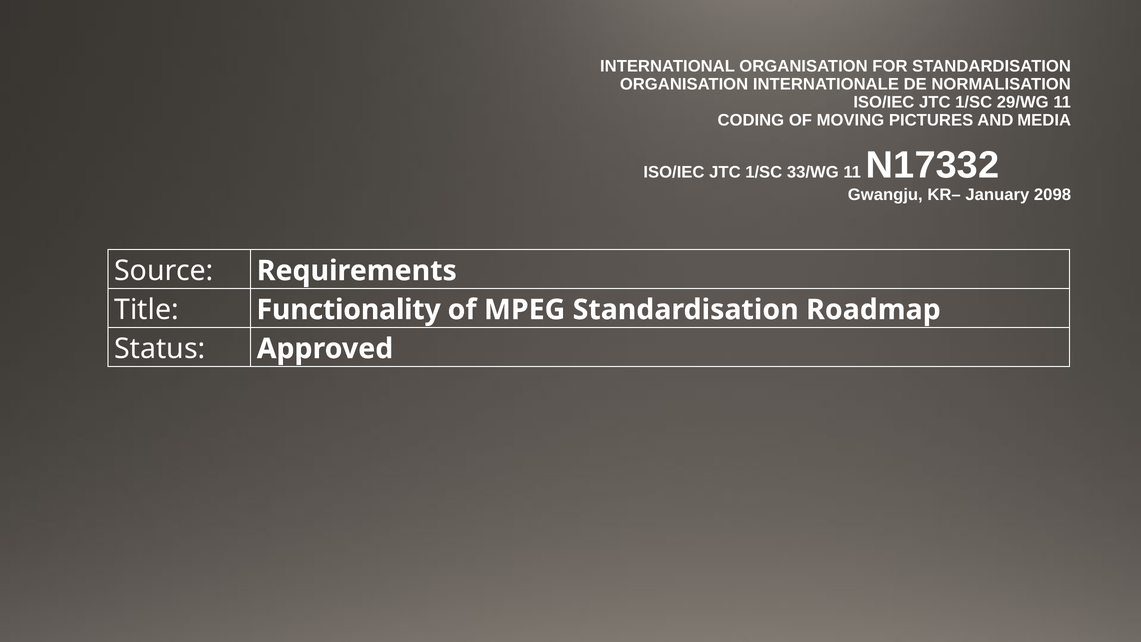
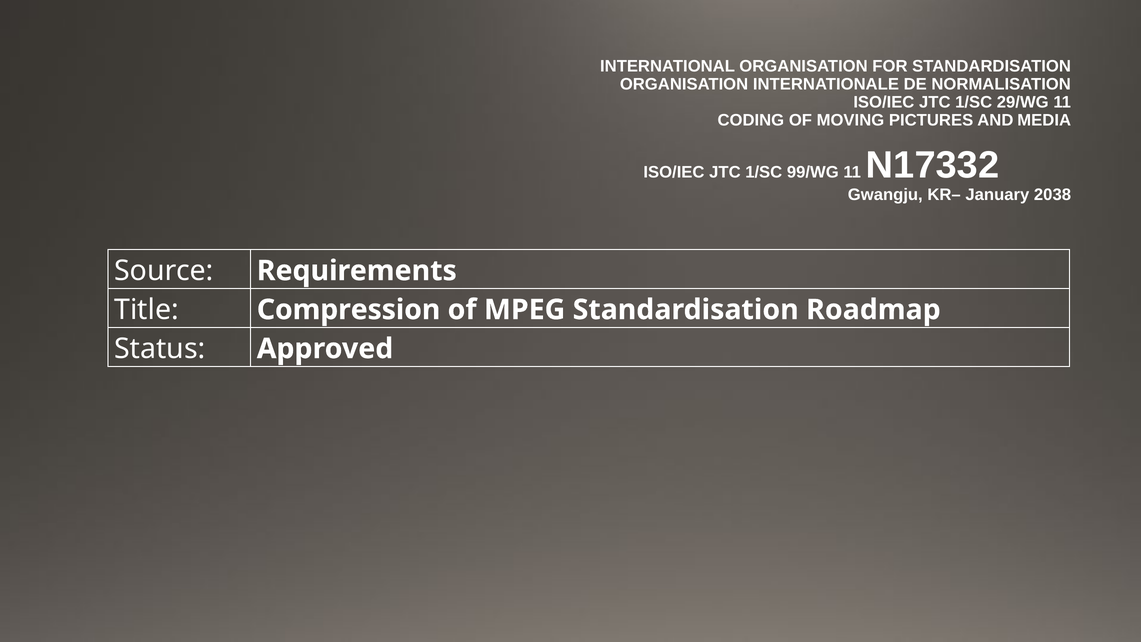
33/WG: 33/WG -> 99/WG
2098: 2098 -> 2038
Functionality: Functionality -> Compression
